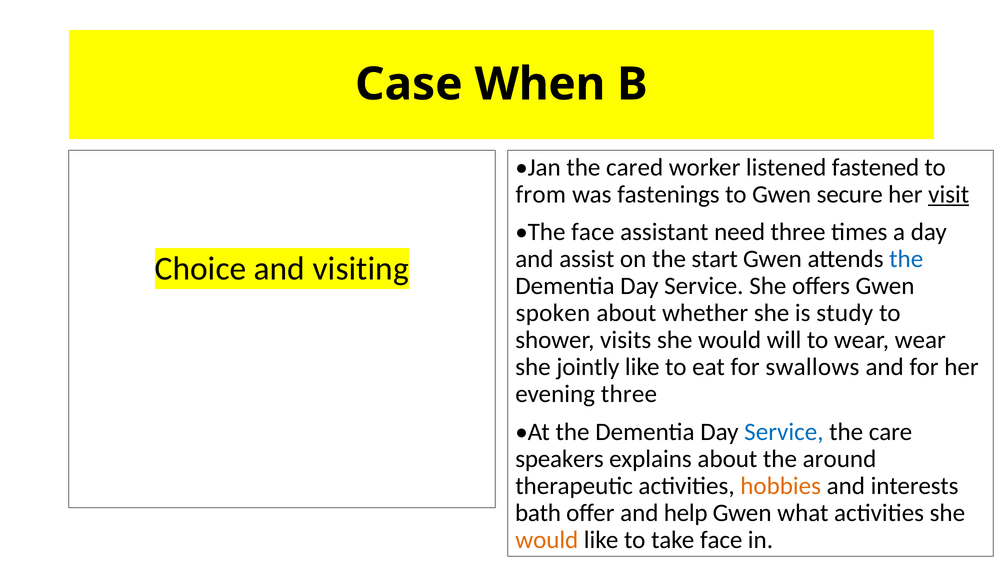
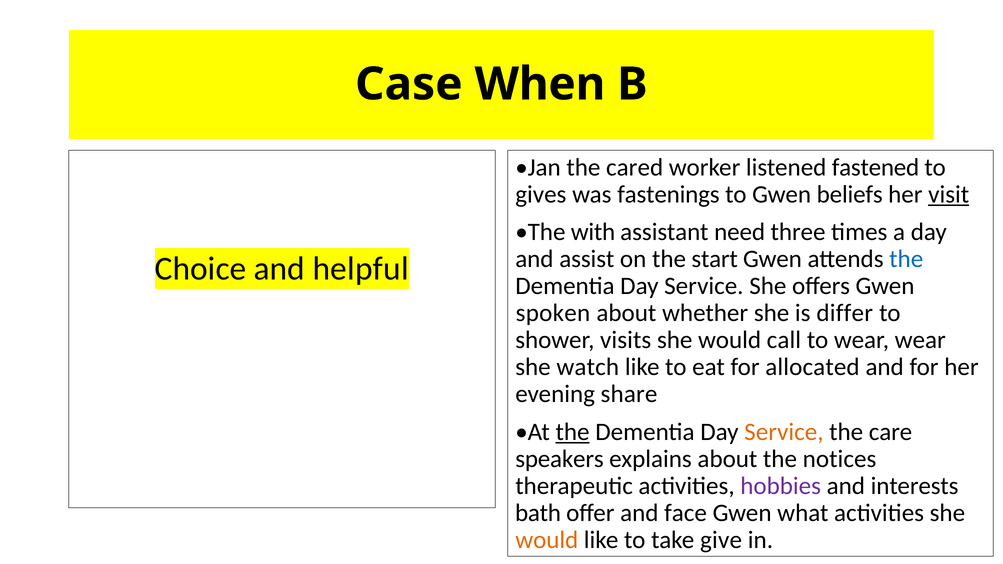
from: from -> gives
secure: secure -> beliefs
The face: face -> with
visiting: visiting -> helpful
study: study -> differ
will: will -> call
jointly: jointly -> watch
swallows: swallows -> allocated
evening three: three -> share
the at (573, 432) underline: none -> present
Service at (784, 432) colour: blue -> orange
around: around -> notices
hobbies colour: orange -> purple
help: help -> face
take face: face -> give
